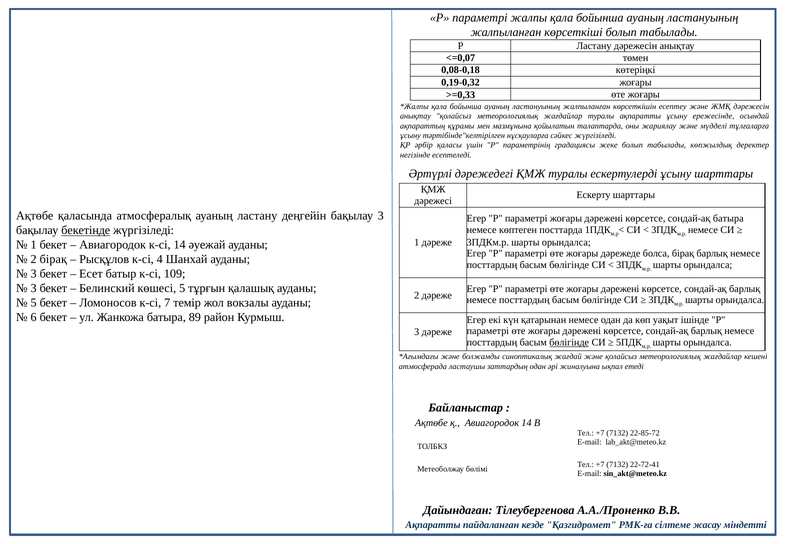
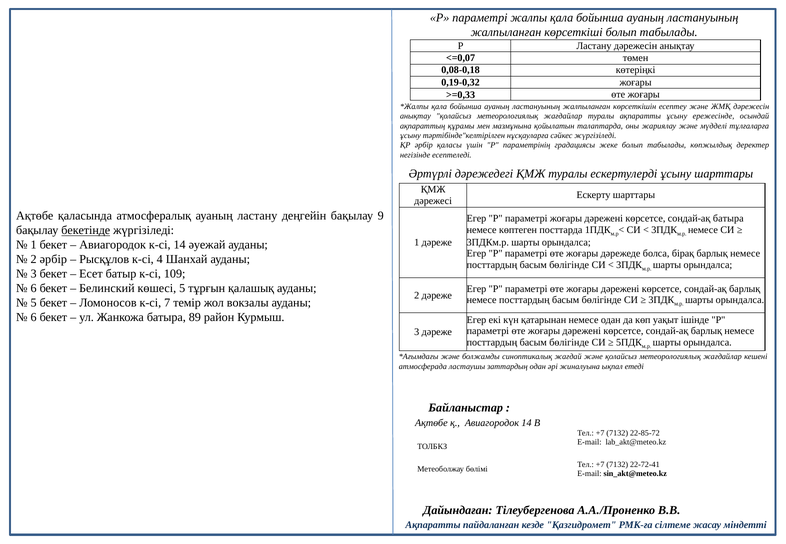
бақылау 3: 3 -> 9
2 бірақ: бірақ -> әрбір
3 at (34, 289): 3 -> 6
бөлігінде at (569, 342) underline: present -> none
